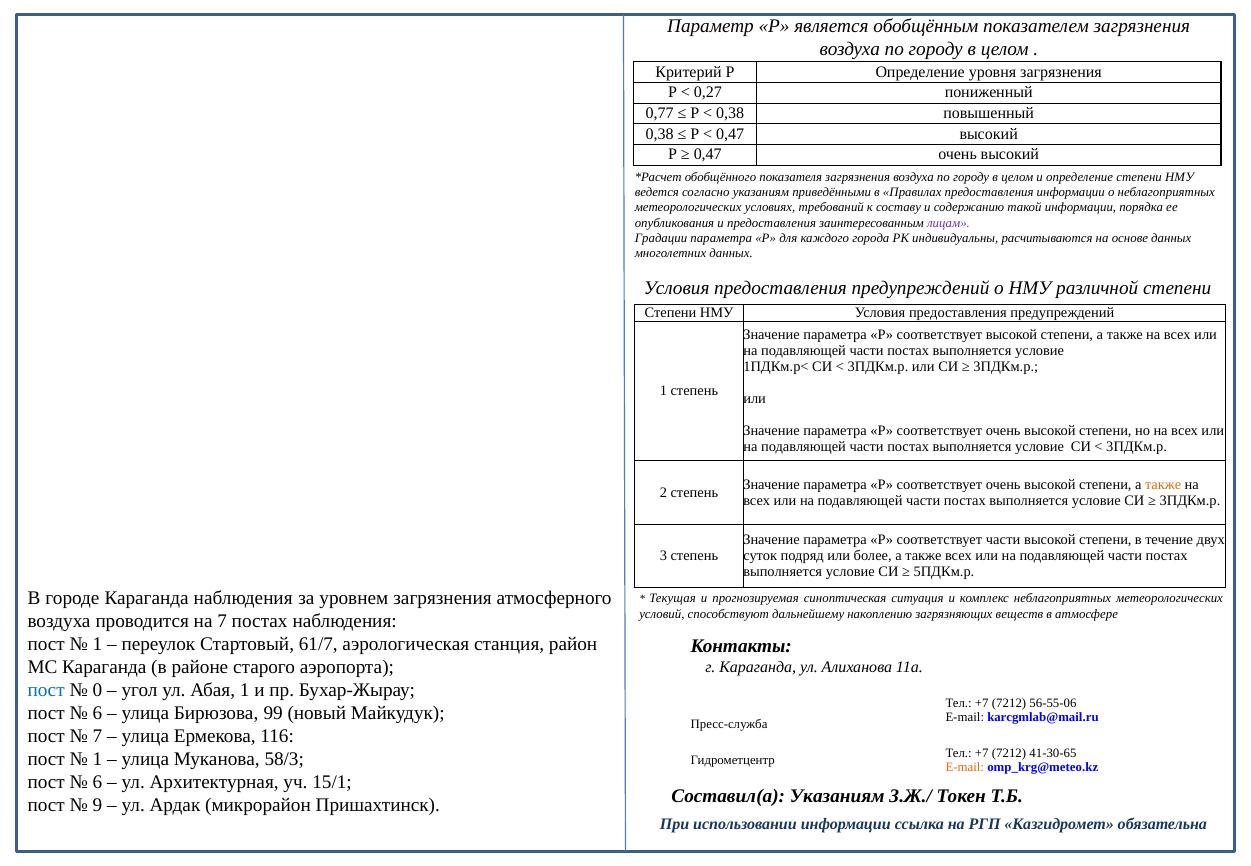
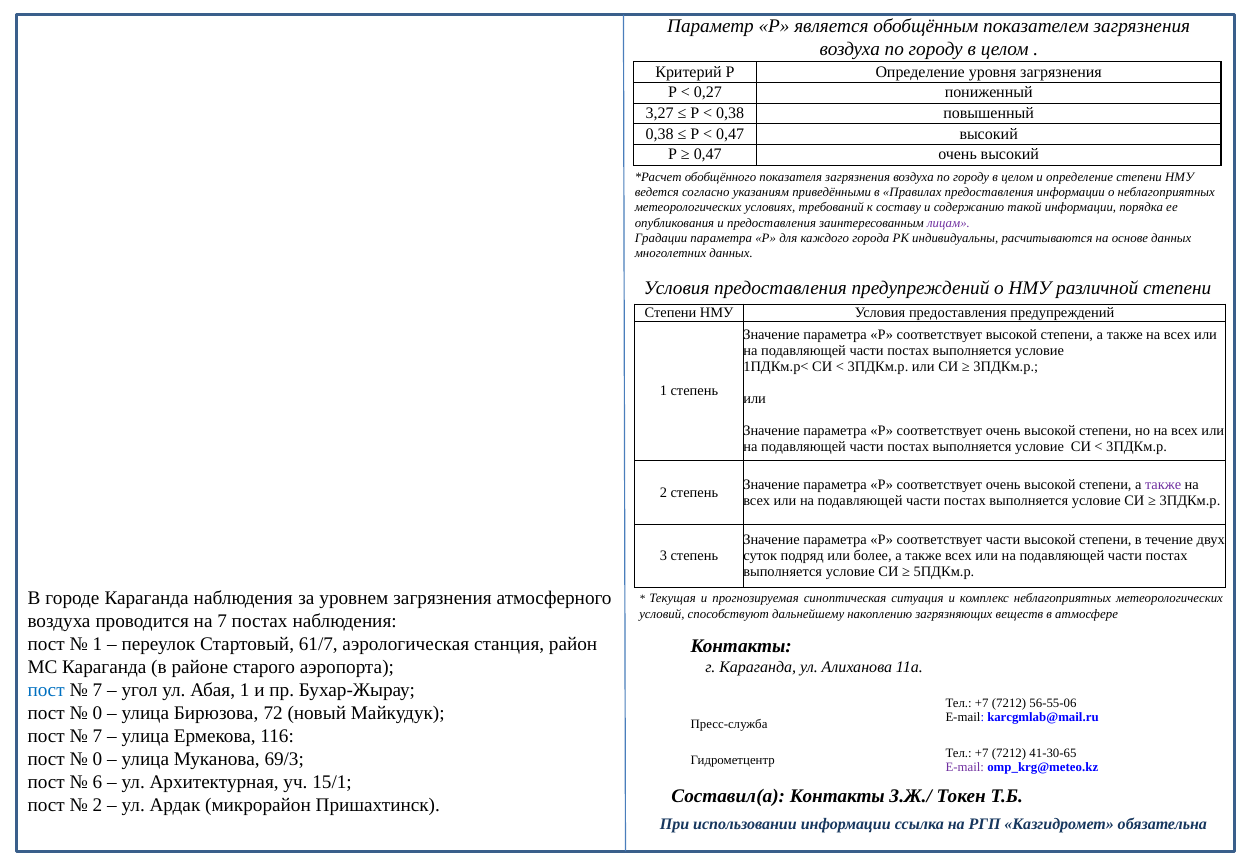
0,77: 0,77 -> 3,27
также at (1163, 485) colour: orange -> purple
0 at (98, 690): 0 -> 7
6 at (98, 713): 6 -> 0
99: 99 -> 72
1 at (98, 760): 1 -> 0
58/3: 58/3 -> 69/3
E-mail at (965, 768) colour: orange -> purple
Составил(а Указаниям: Указаниям -> Контакты
9 at (98, 806): 9 -> 2
